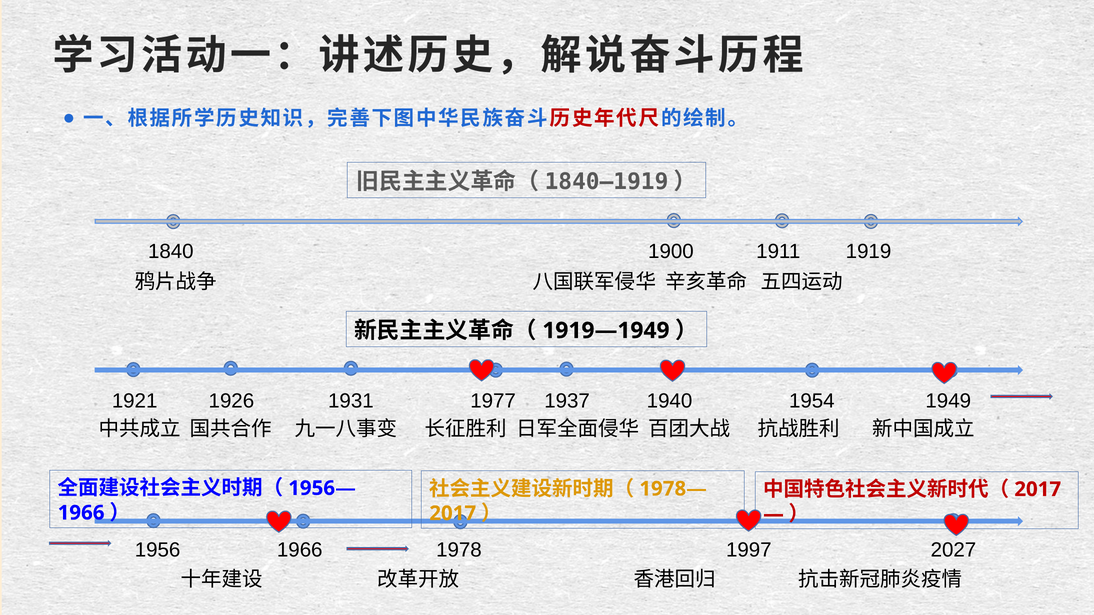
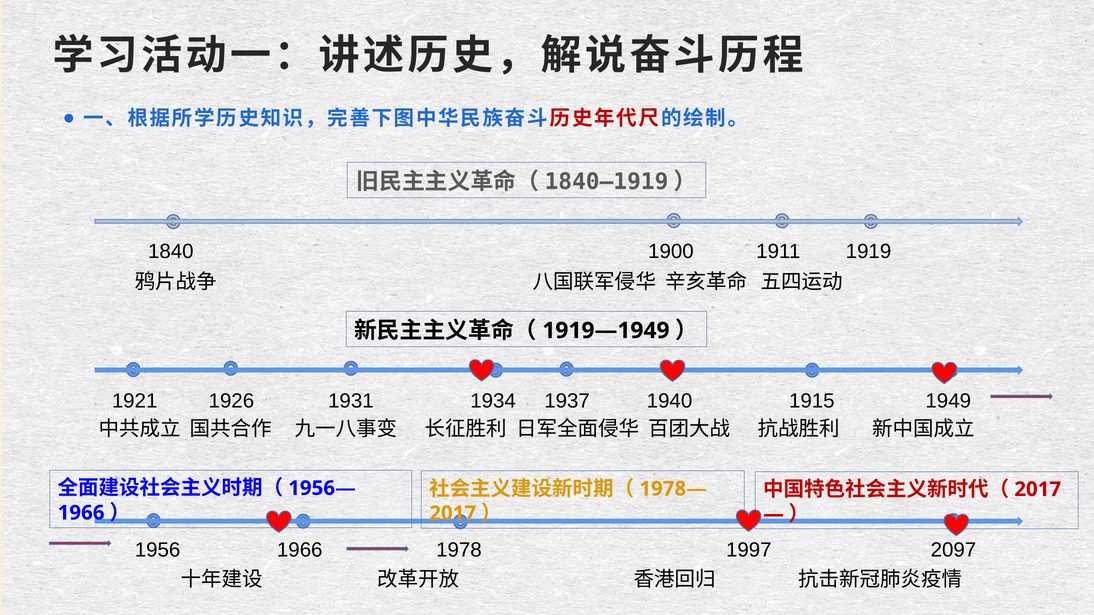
1977: 1977 -> 1934
1954: 1954 -> 1915
2027: 2027 -> 2097
